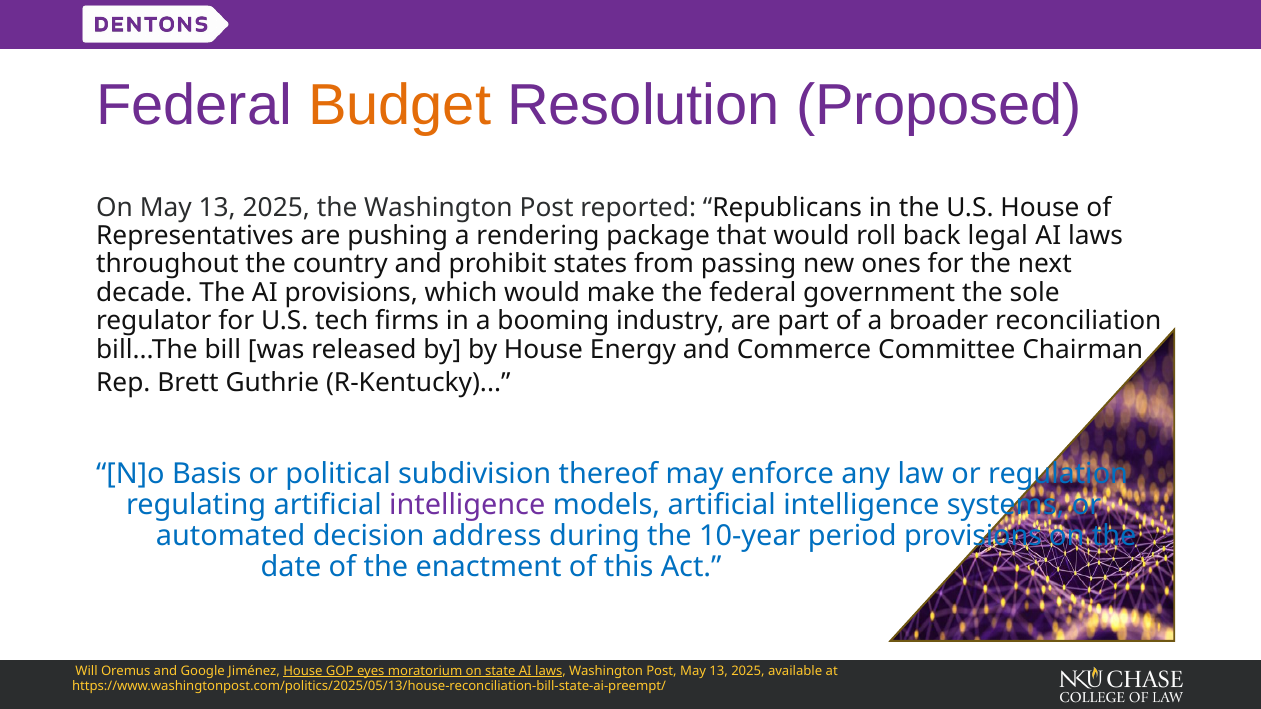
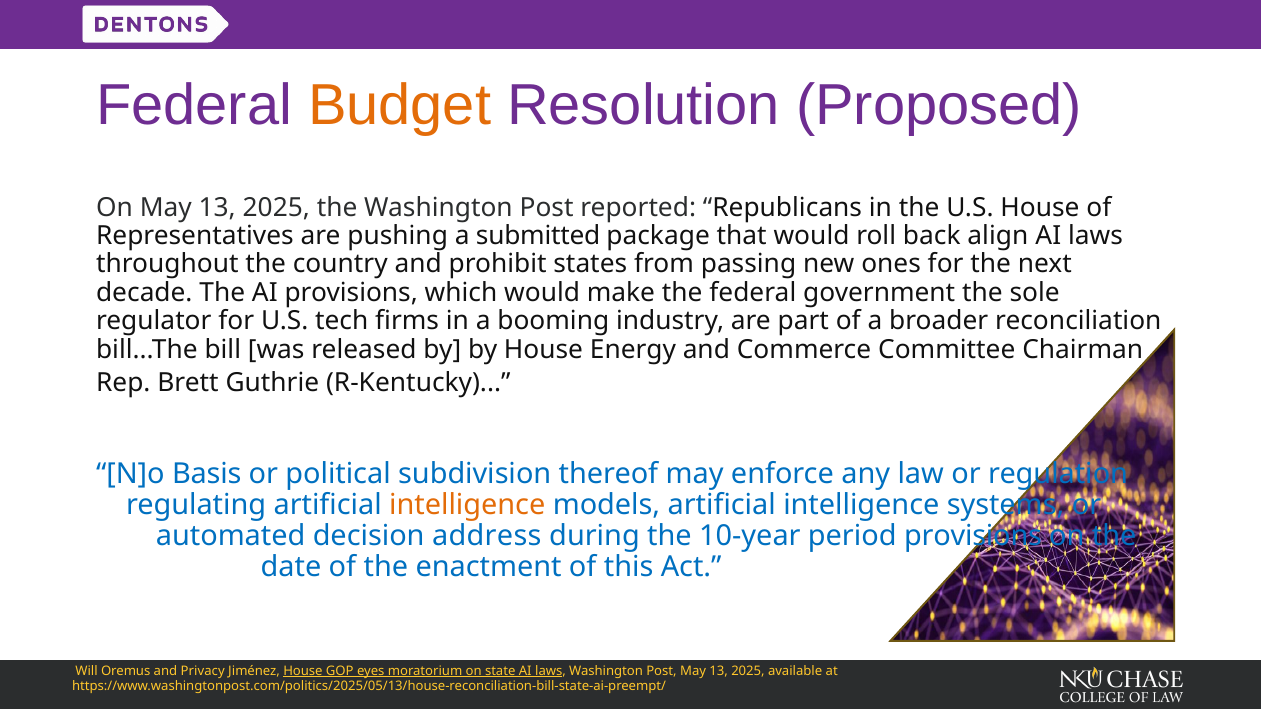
rendering: rendering -> submitted
legal: legal -> align
intelligence at (467, 505) colour: purple -> orange
Google: Google -> Privacy
